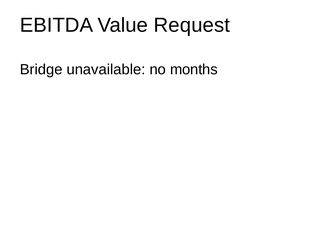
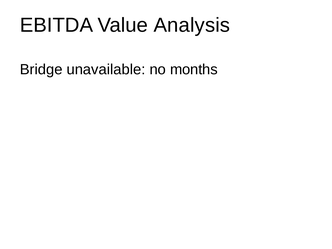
Request: Request -> Analysis
